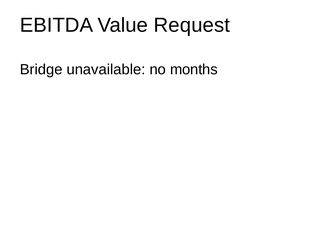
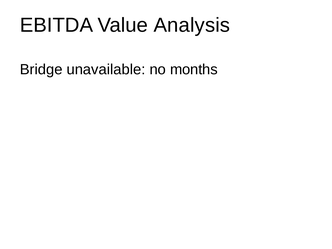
Request: Request -> Analysis
